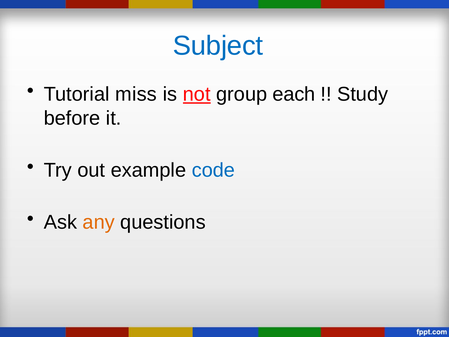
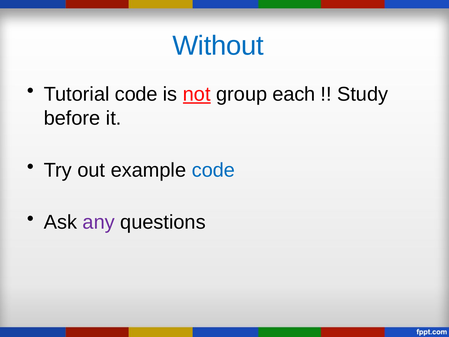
Subject: Subject -> Without
Tutorial miss: miss -> code
any colour: orange -> purple
